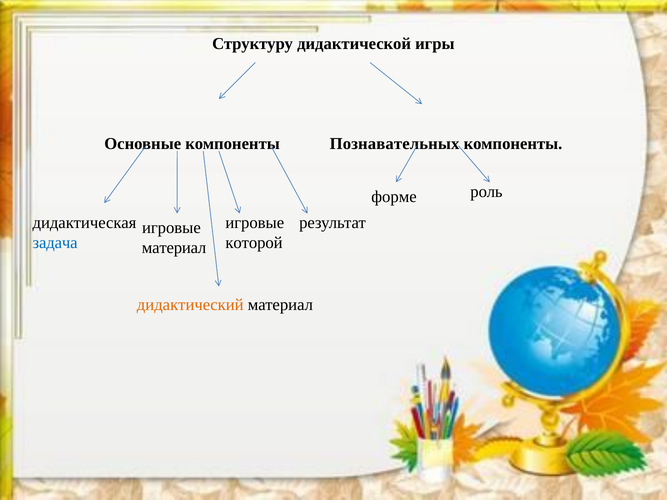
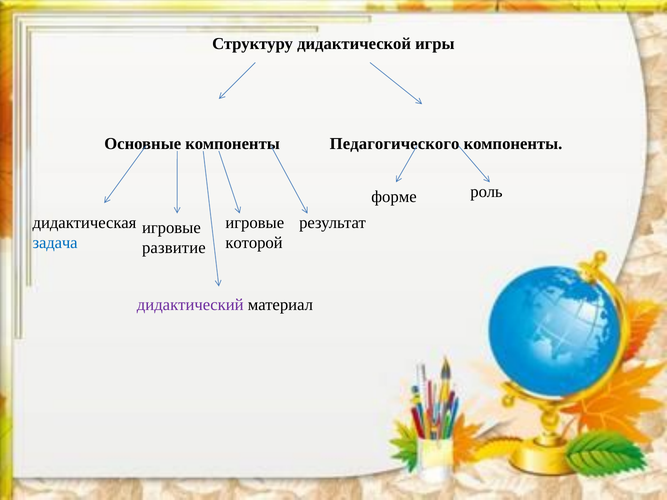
Познавательных: Познавательных -> Педагогического
материал at (174, 248): материал -> развитие
дидактический colour: orange -> purple
